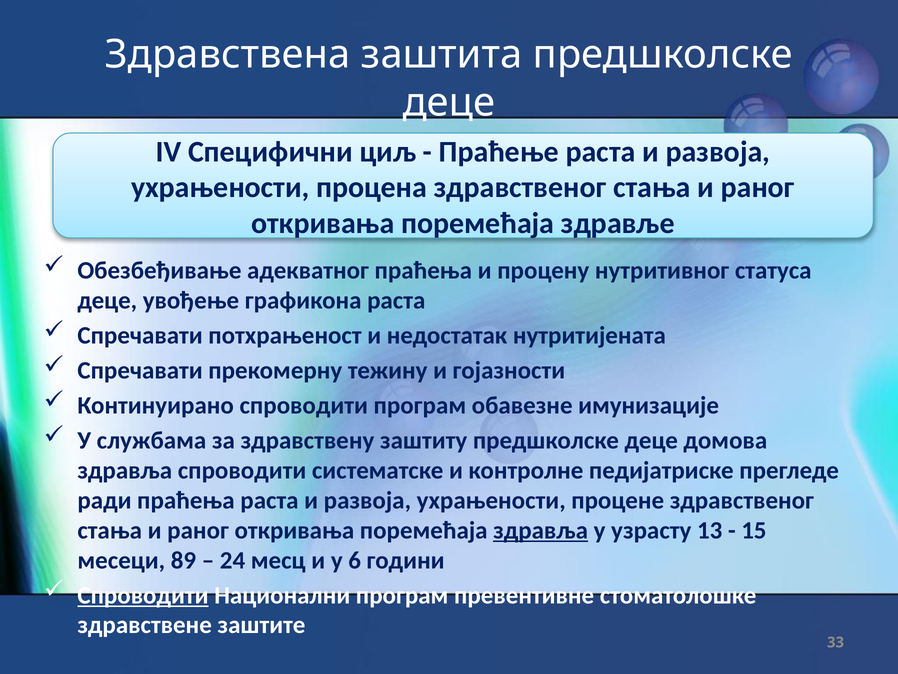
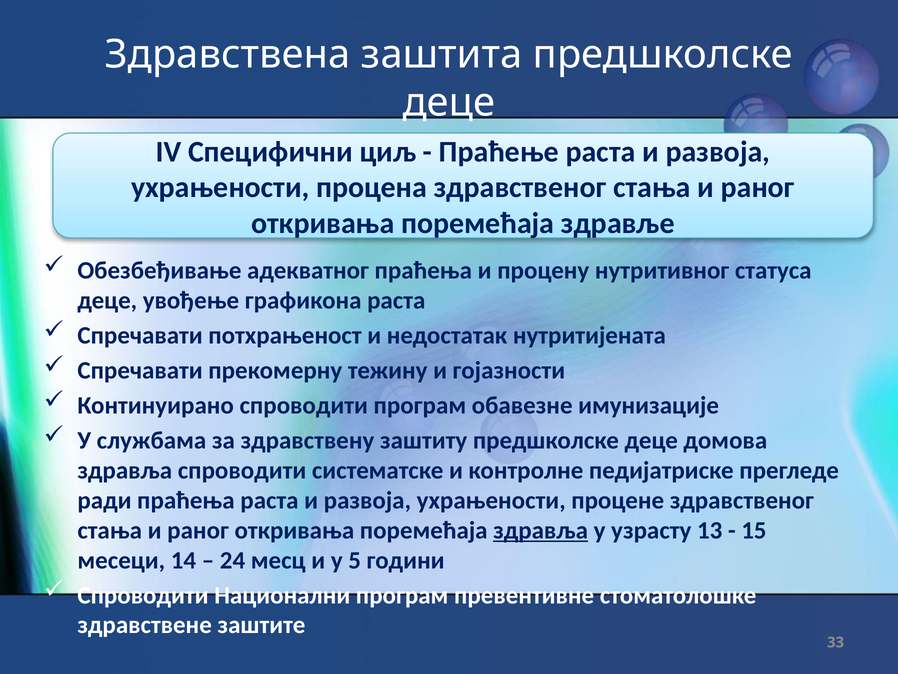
89: 89 -> 14
6: 6 -> 5
Спроводити at (143, 595) underline: present -> none
